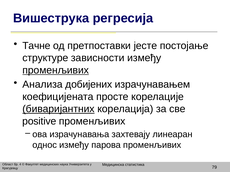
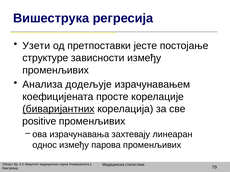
Тачне: Тачне -> Узети
променљивих at (56, 70) underline: present -> none
добијених: добијених -> додељује
